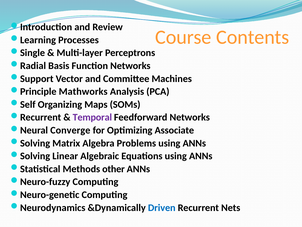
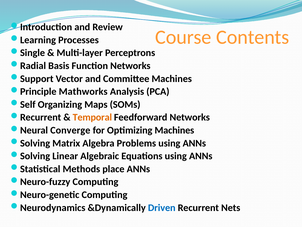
Temporal colour: purple -> orange
Optimizing Associate: Associate -> Machines
other: other -> place
